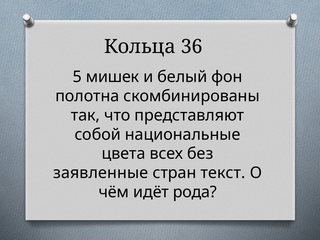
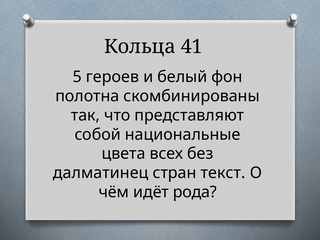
36: 36 -> 41
мишек: мишек -> героев
заявленные: заявленные -> далматинец
